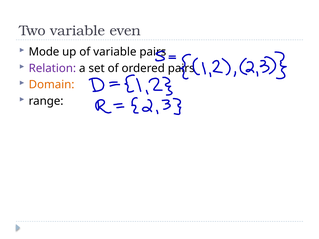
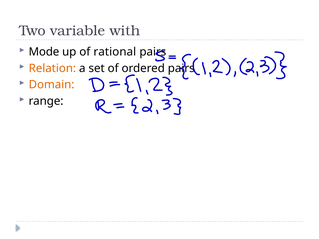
even: even -> with
of variable: variable -> rational
Relation colour: purple -> orange
